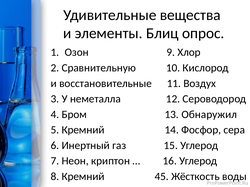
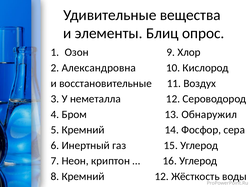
Сравнительную: Сравнительную -> Александровна
Кремний 45: 45 -> 12
